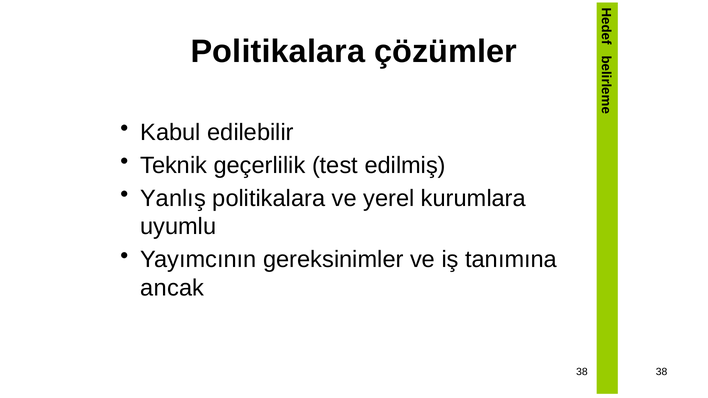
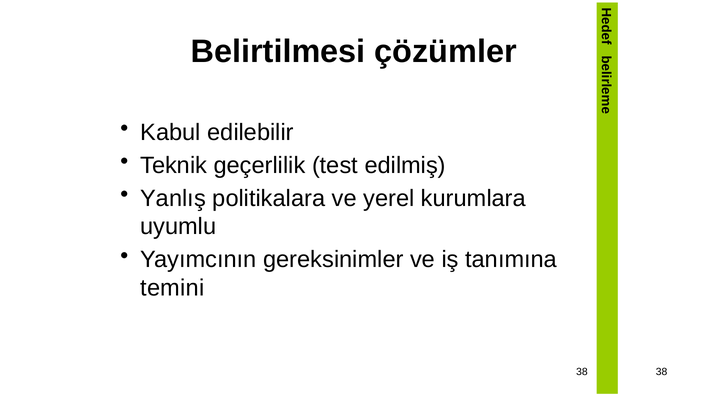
Politikalara at (278, 51): Politikalara -> Belirtilmesi
ancak: ancak -> temini
